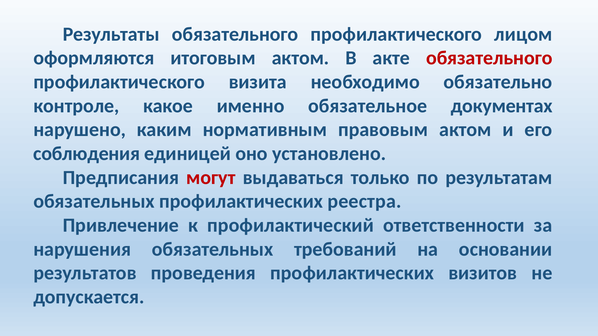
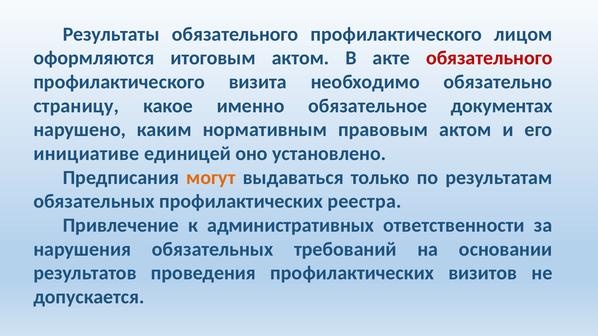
контроле: контроле -> страницу
соблюдения: соблюдения -> инициативе
могут colour: red -> orange
профилактический: профилактический -> административных
